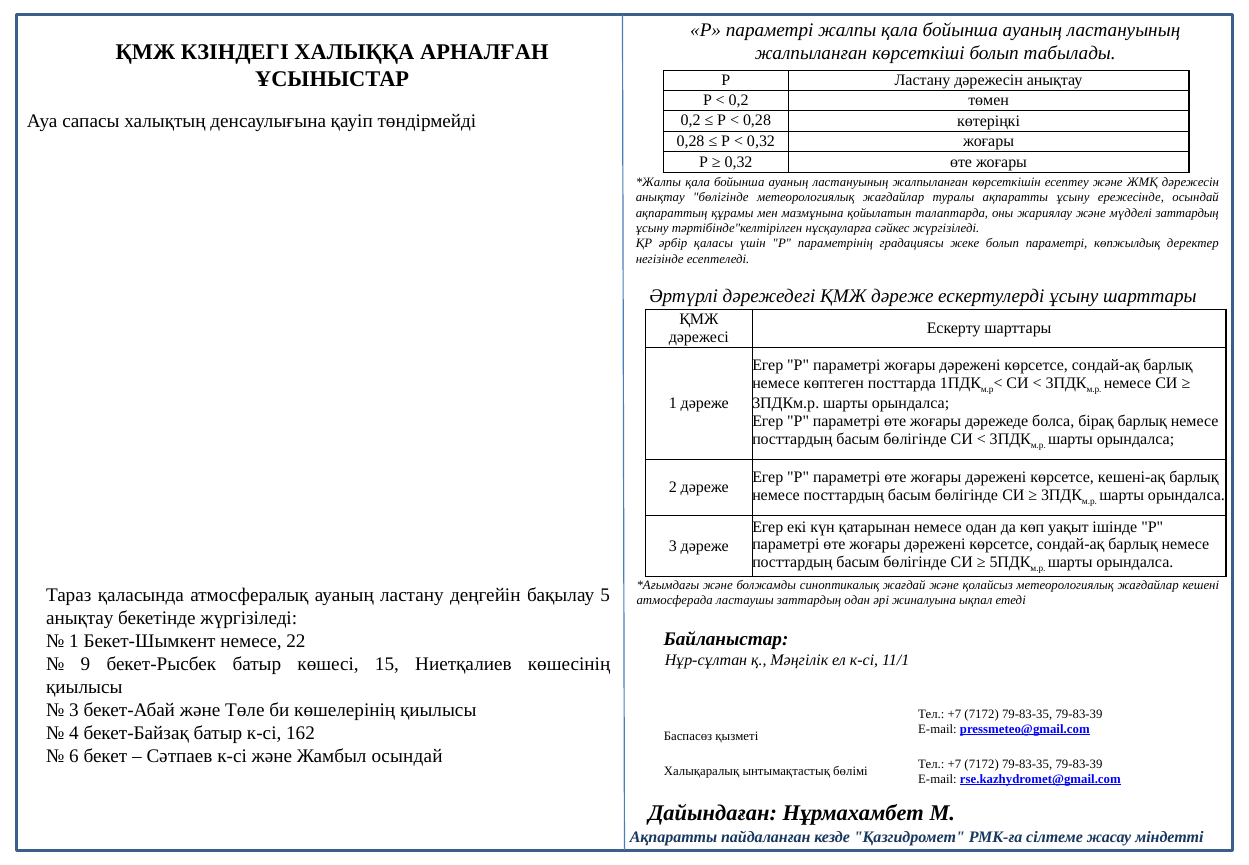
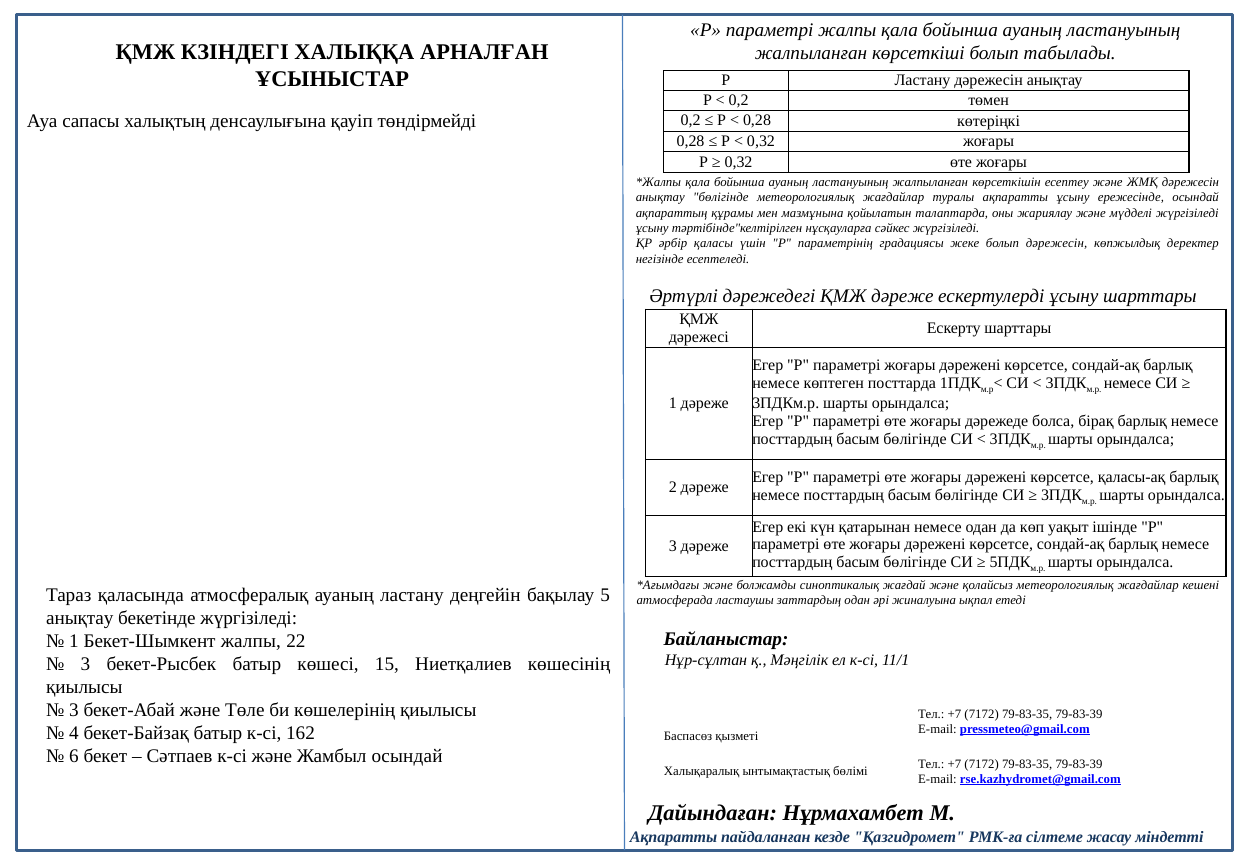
мүдделі заттардың: заттардың -> жүргізіледі
болып параметрі: параметрі -> дәрежесін
кешені-ақ: кешені-ақ -> қаласы-ақ
Бекет-Шымкент немесе: немесе -> жалпы
9 at (86, 664): 9 -> 3
